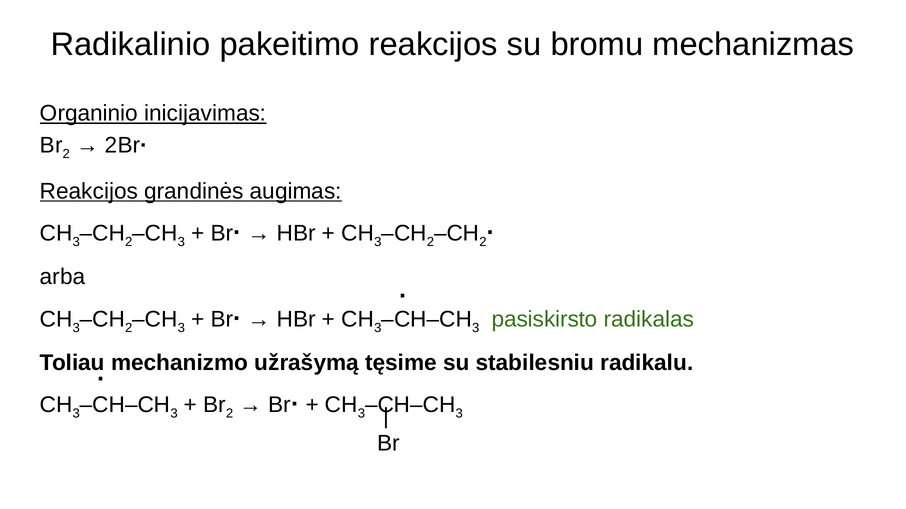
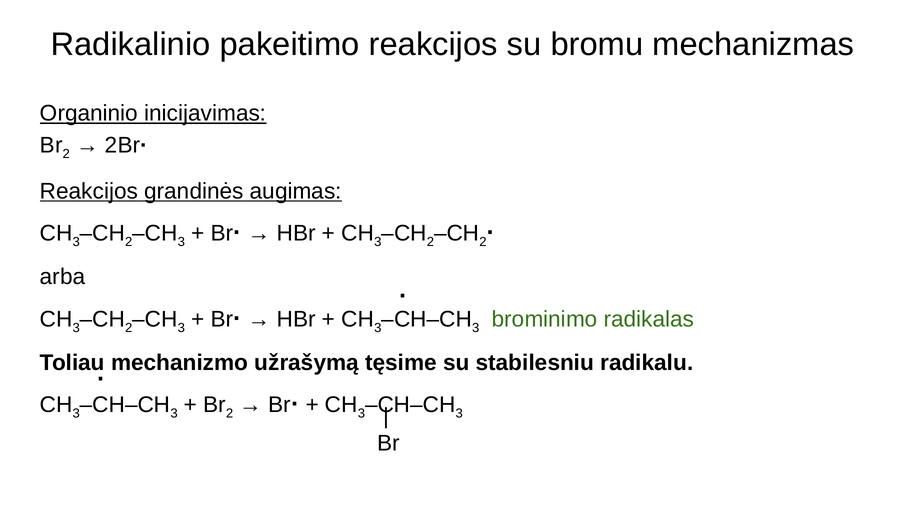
pasiskirsto: pasiskirsto -> brominimo
